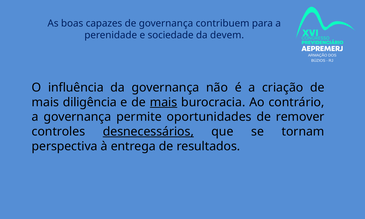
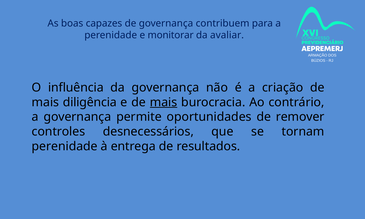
sociedade: sociedade -> monitorar
devem: devem -> avaliar
desnecessários underline: present -> none
perspectiva at (65, 146): perspectiva -> perenidade
